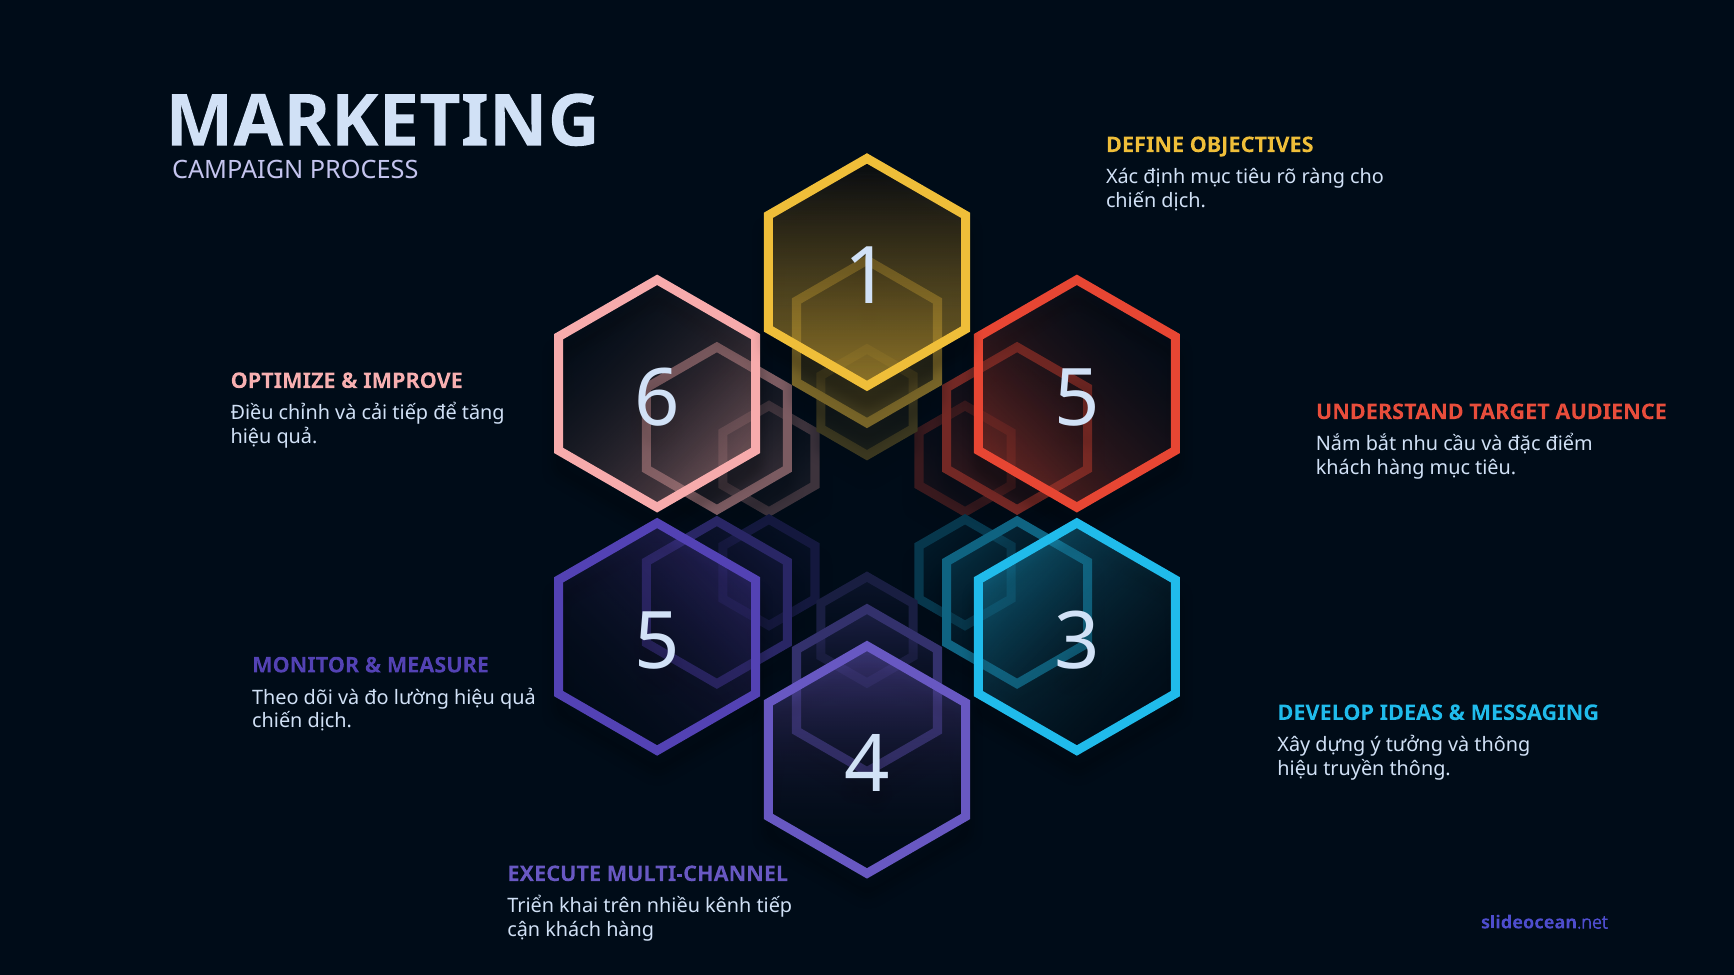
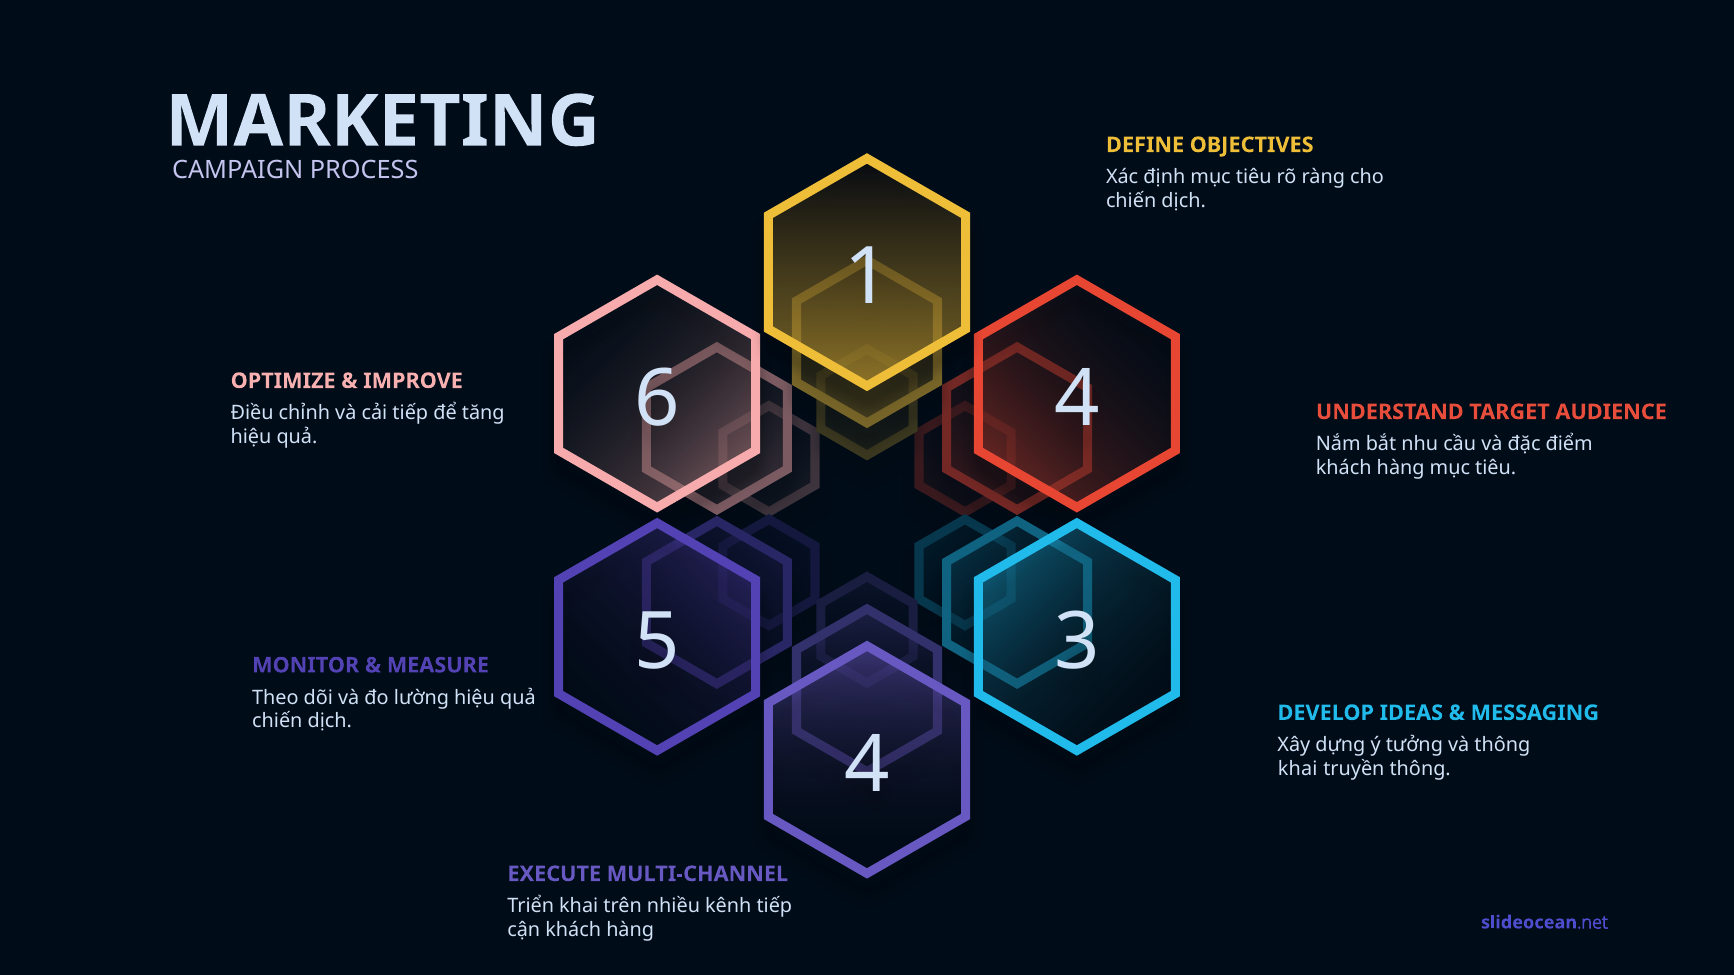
6 5: 5 -> 4
hiệu at (1298, 769): hiệu -> khai
